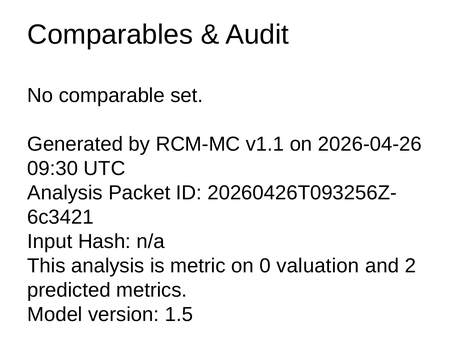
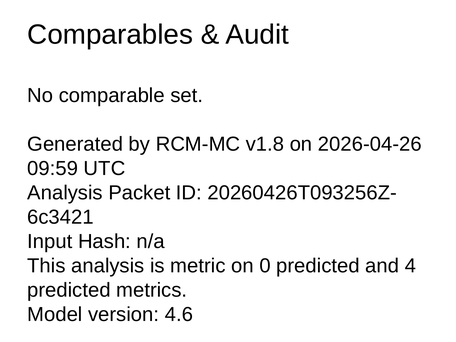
v1.1: v1.1 -> v1.8
09:30: 09:30 -> 09:59
0 valuation: valuation -> predicted
2: 2 -> 4
1.5: 1.5 -> 4.6
